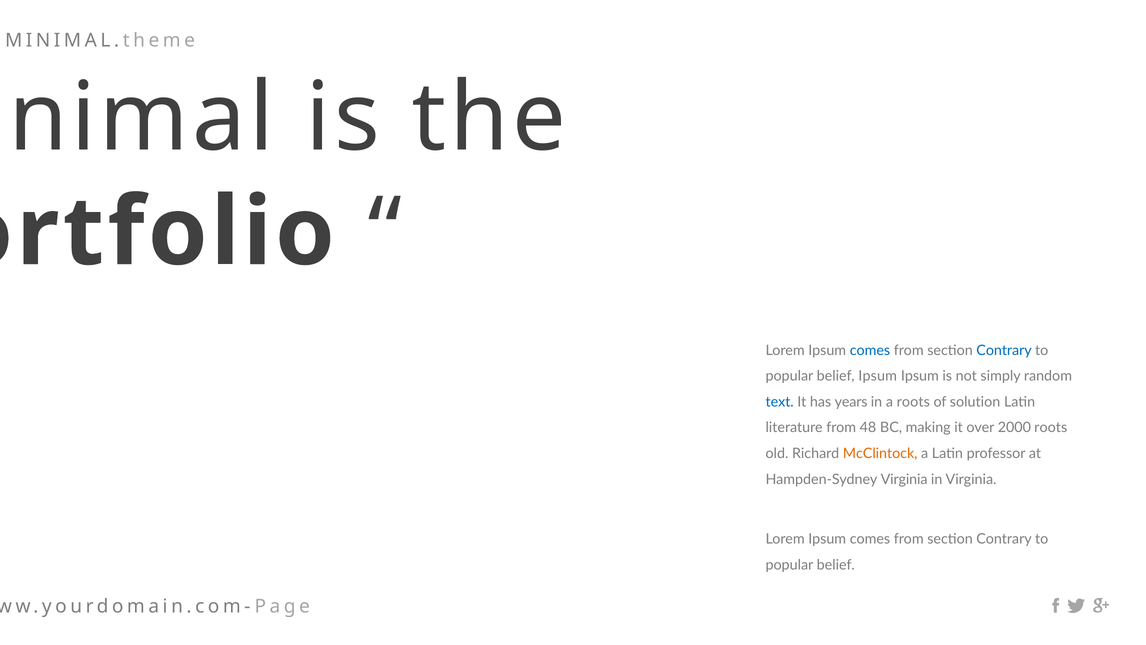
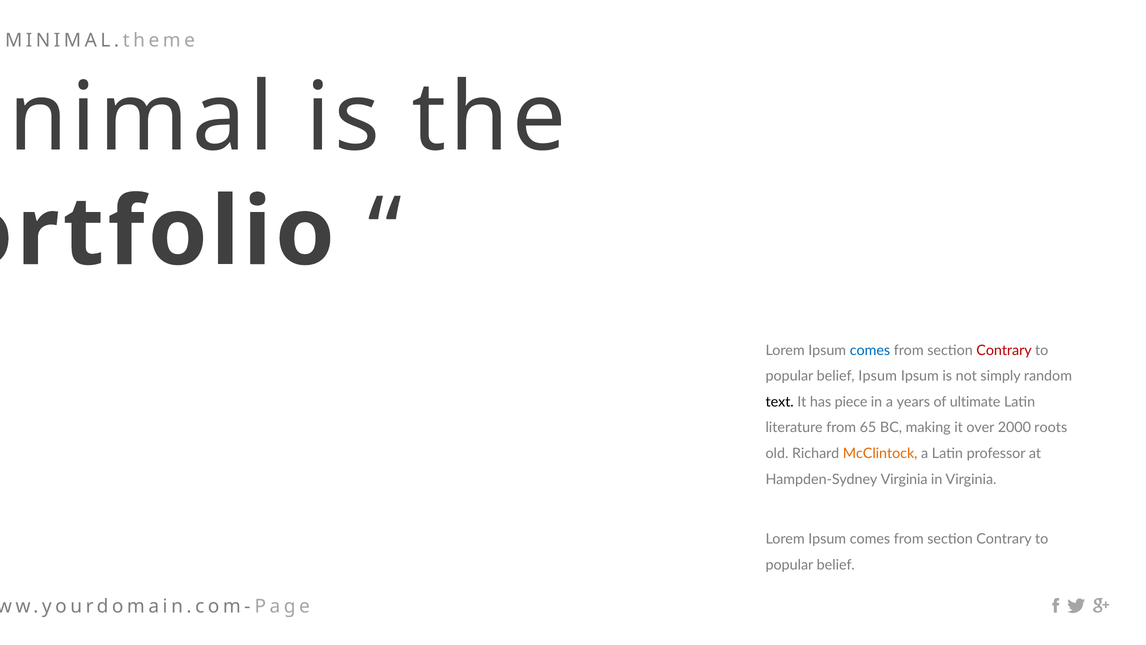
Contrary at (1004, 350) colour: blue -> red
text colour: blue -> black
years: years -> piece
a roots: roots -> years
solution: solution -> ultimate
48: 48 -> 65
